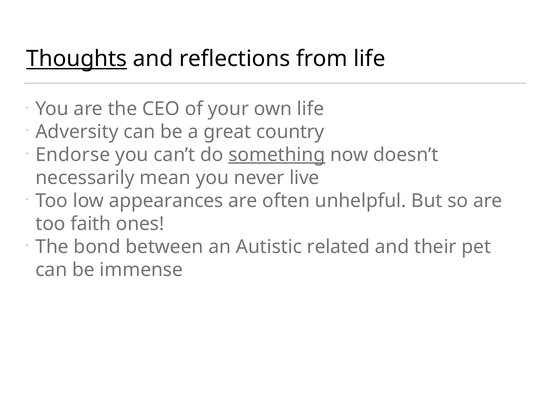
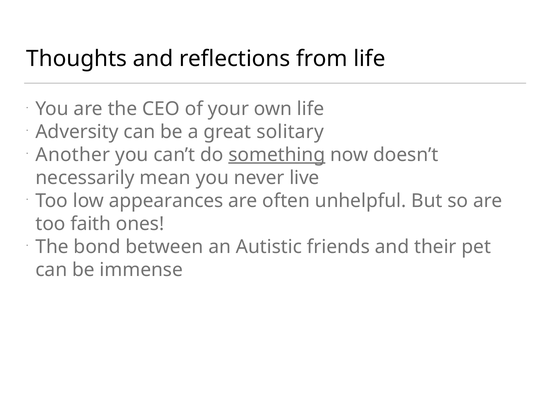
Thoughts underline: present -> none
country: country -> solitary
Endorse: Endorse -> Another
related: related -> friends
